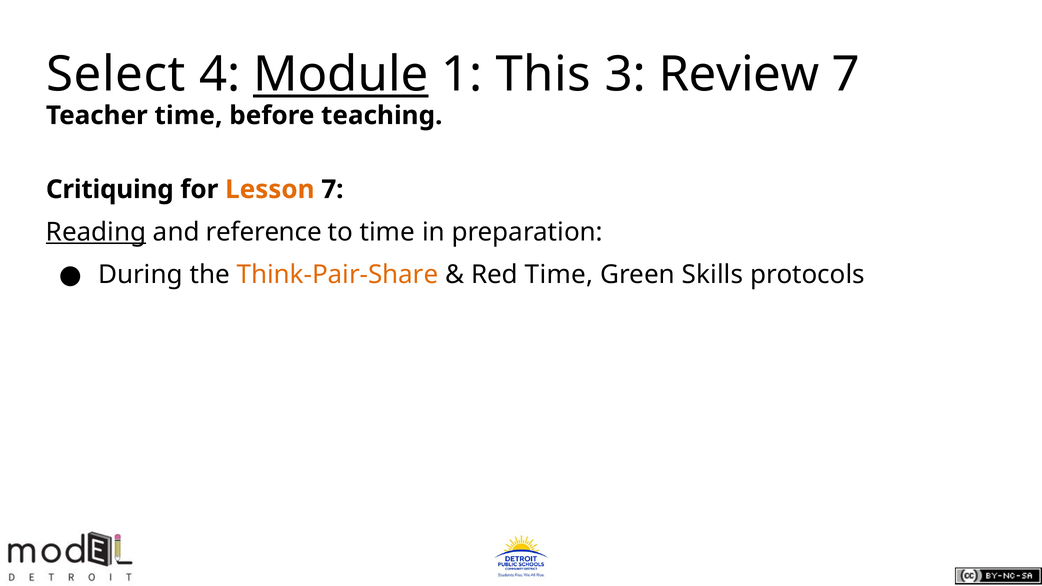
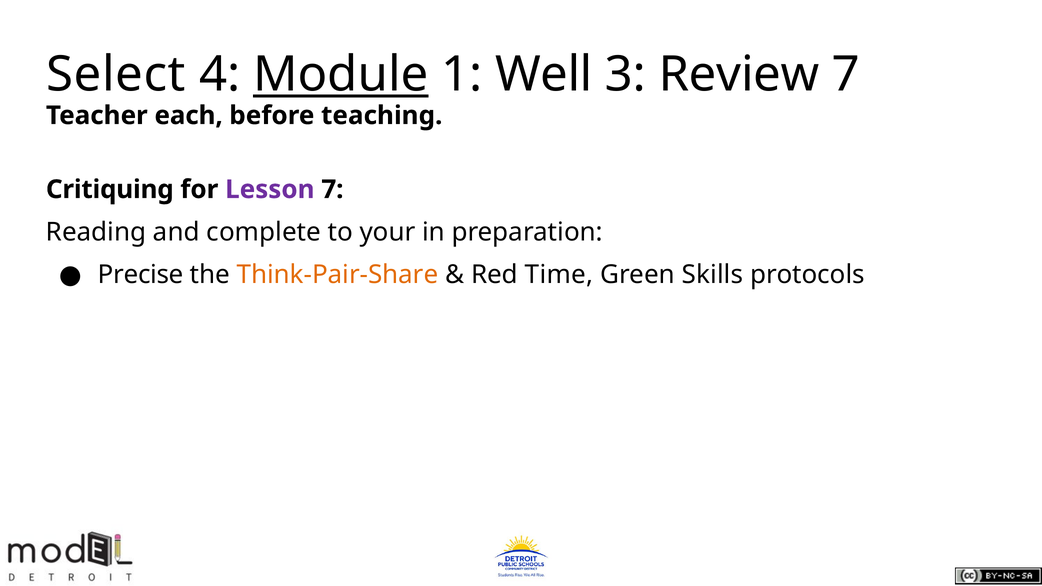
This: This -> Well
Teacher time: time -> each
Lesson colour: orange -> purple
Reading underline: present -> none
reference: reference -> complete
to time: time -> your
During: During -> Precise
